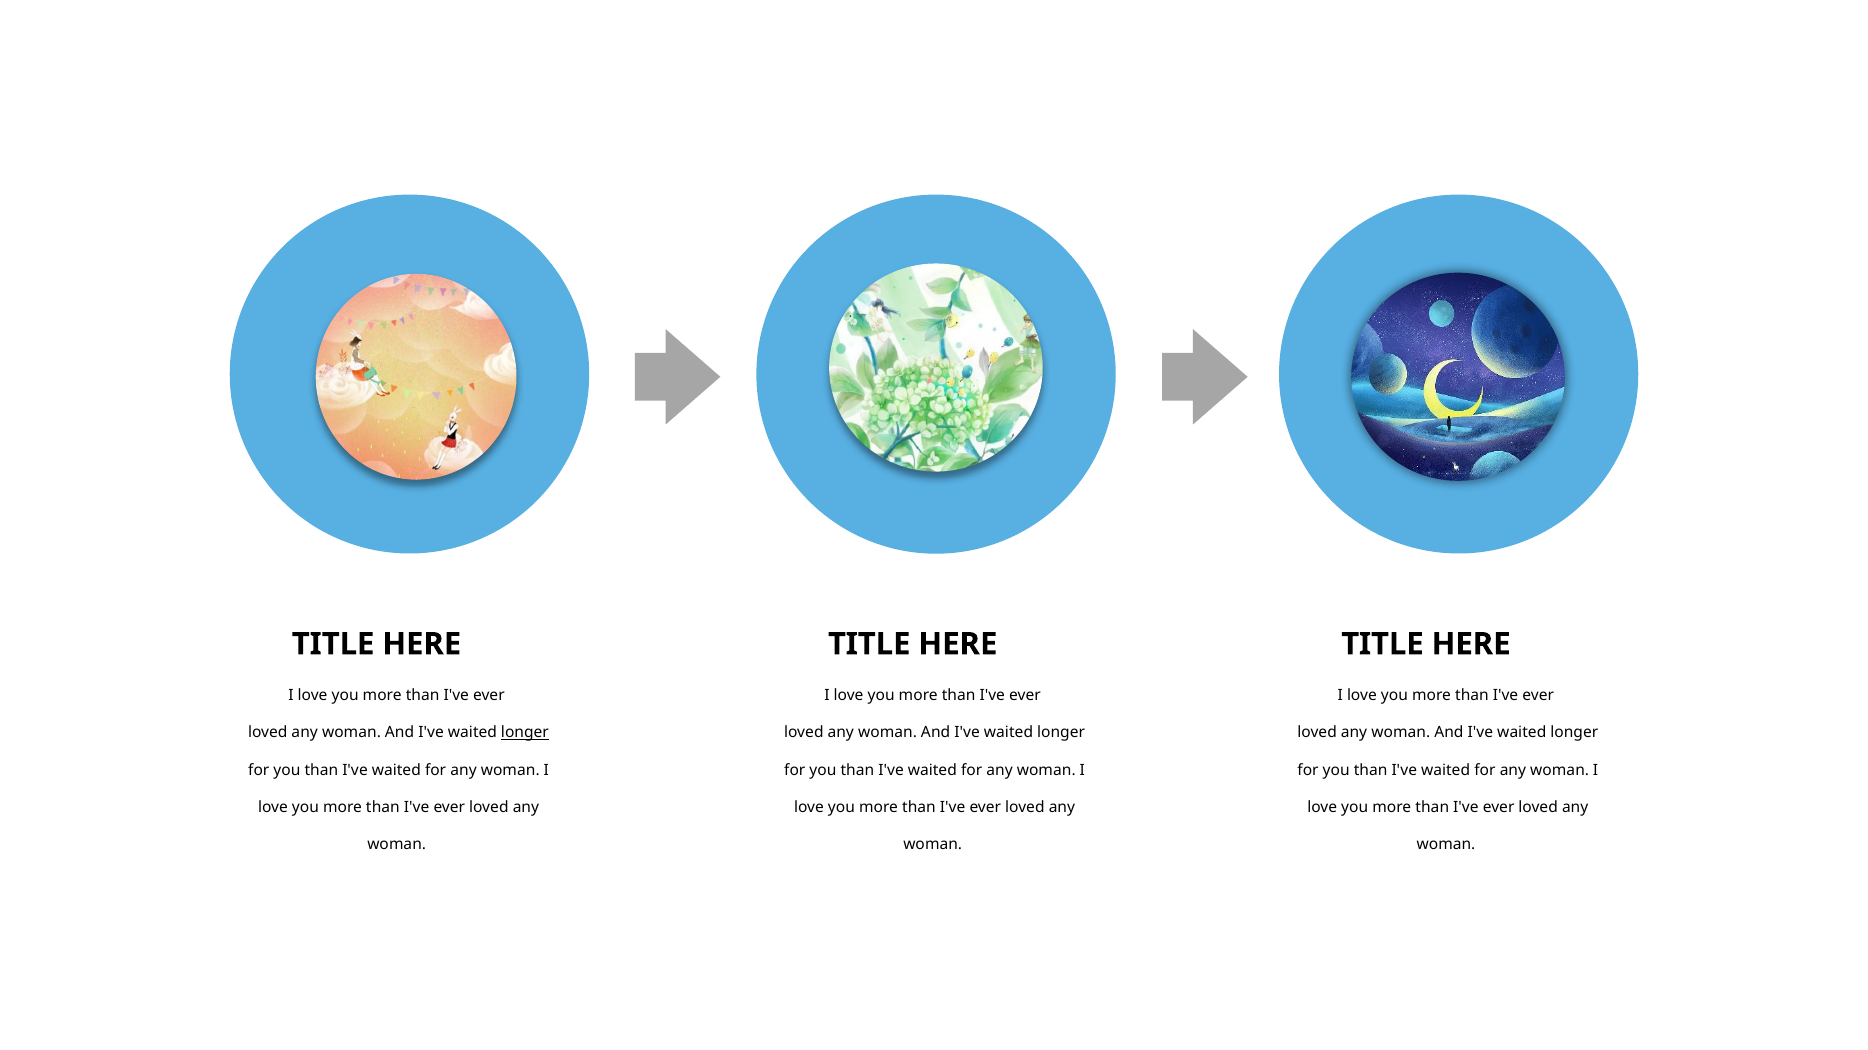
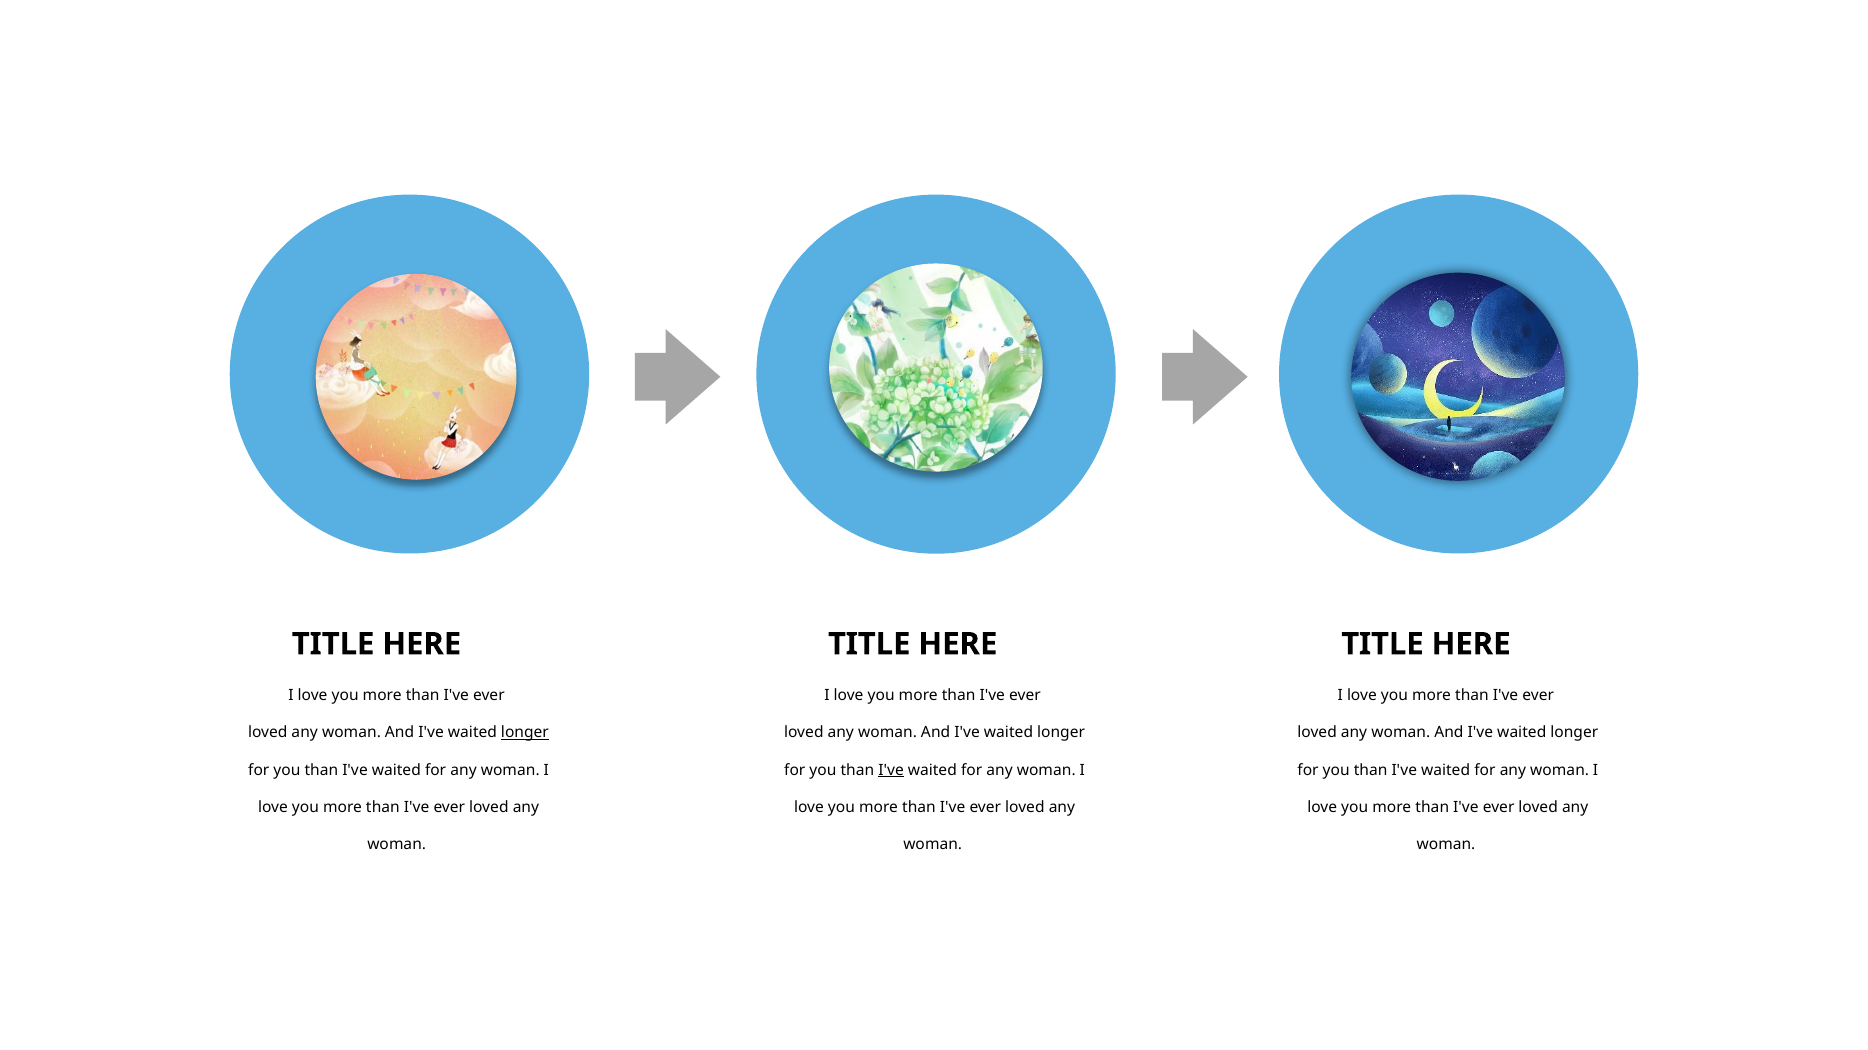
I've at (891, 770) underline: none -> present
